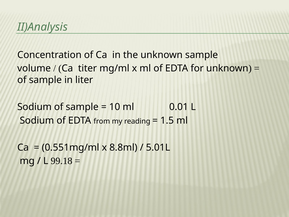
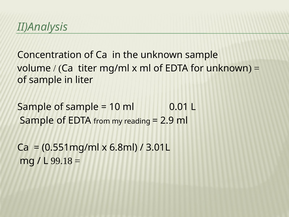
Sodium at (34, 107): Sodium -> Sample
Sodium at (37, 120): Sodium -> Sample
1.5: 1.5 -> 2.9
8.8ml: 8.8ml -> 6.8ml
5.01L: 5.01L -> 3.01L
